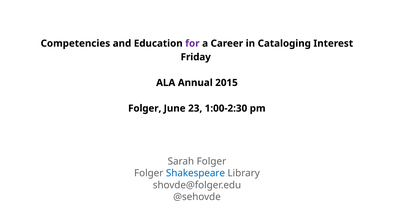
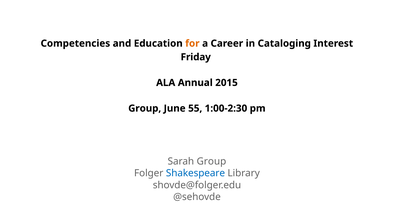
for colour: purple -> orange
Folger at (145, 108): Folger -> Group
23: 23 -> 55
Sarah Folger: Folger -> Group
